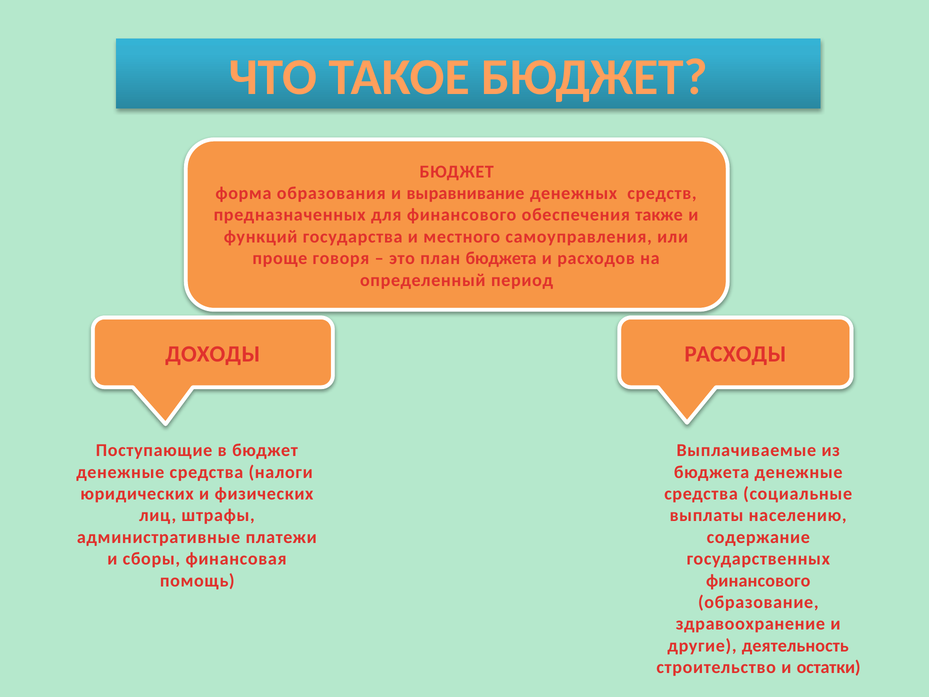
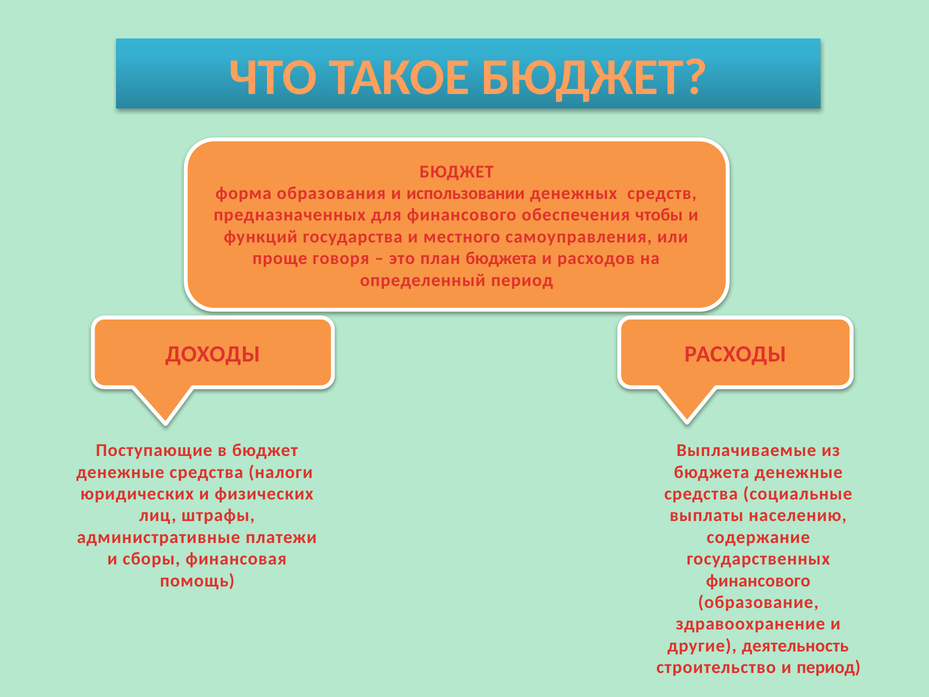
выравнивание: выравнивание -> использовании
также: также -> чтобы
и остатки: остатки -> период
